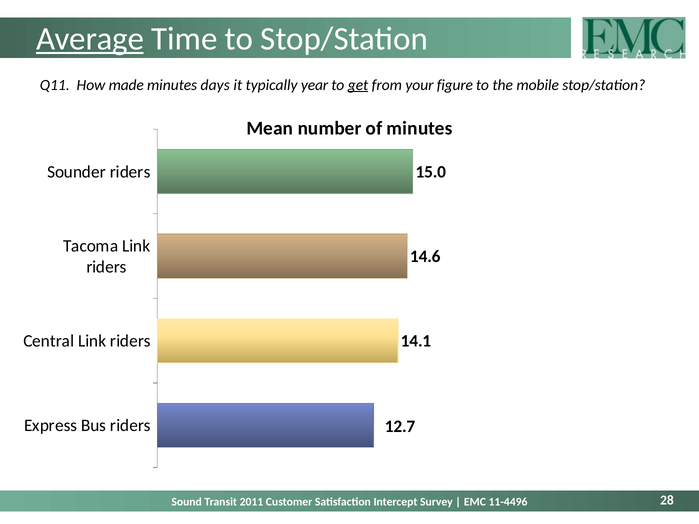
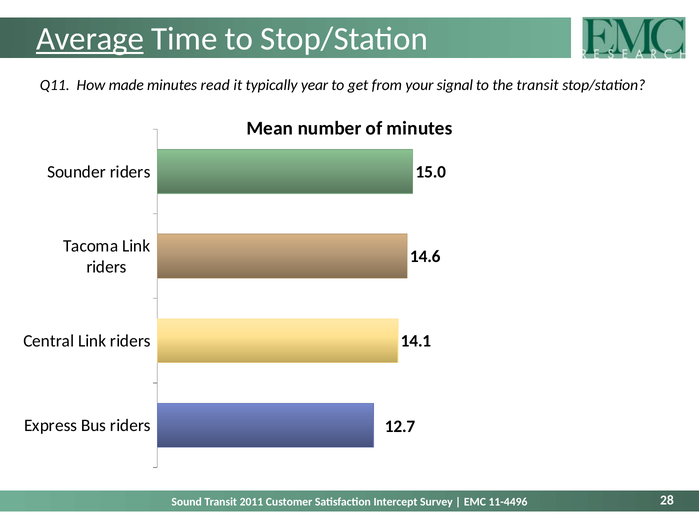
days: days -> read
get underline: present -> none
figure: figure -> signal
the mobile: mobile -> transit
